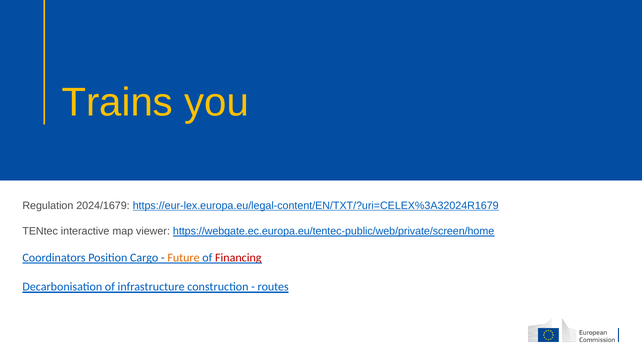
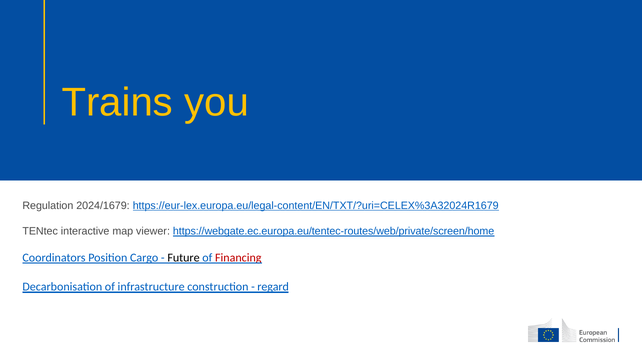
https://webgate.ec.europa.eu/tentec-public/web/private/screen/home: https://webgate.ec.europa.eu/tentec-public/web/private/screen/home -> https://webgate.ec.europa.eu/tentec-routes/web/private/screen/home
Future colour: orange -> black
routes: routes -> regard
